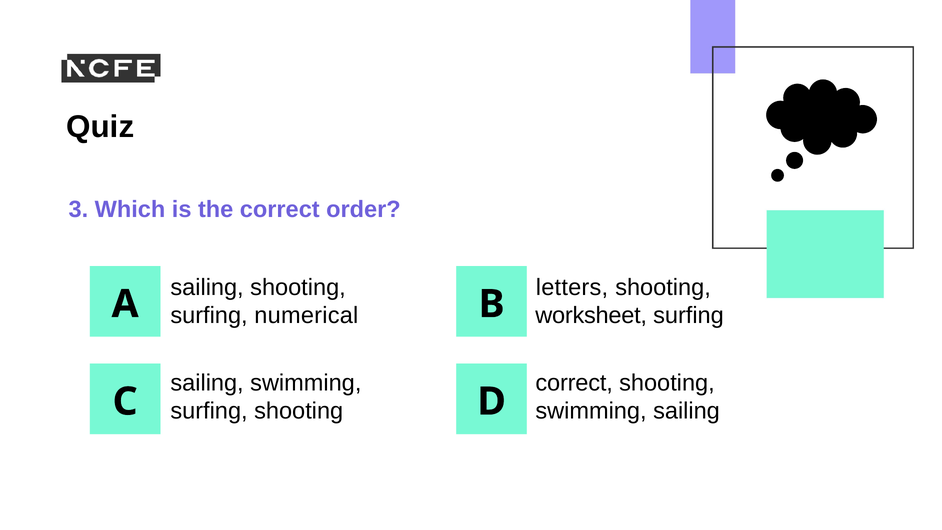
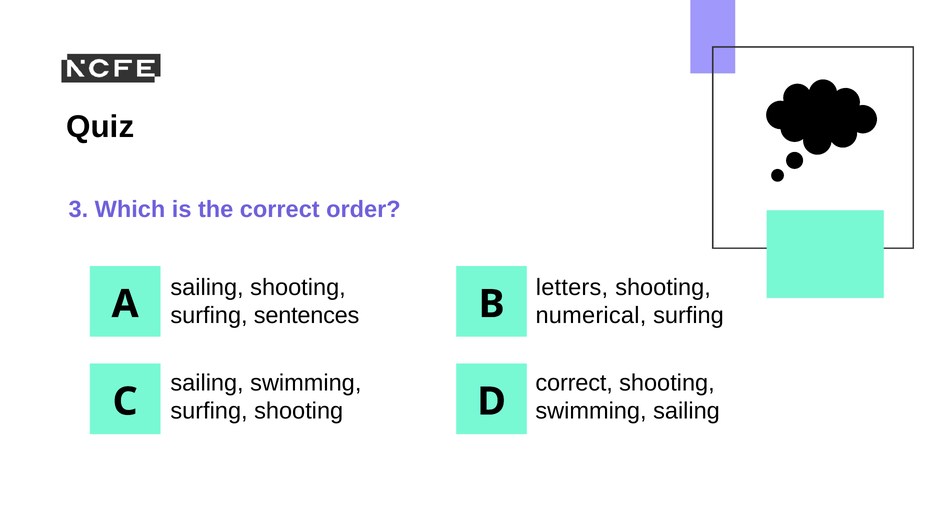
numerical: numerical -> sentences
worksheet: worksheet -> numerical
